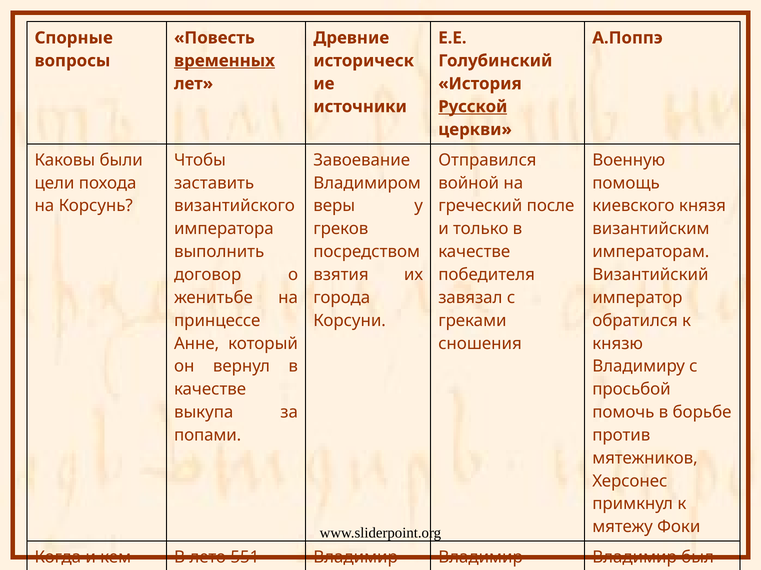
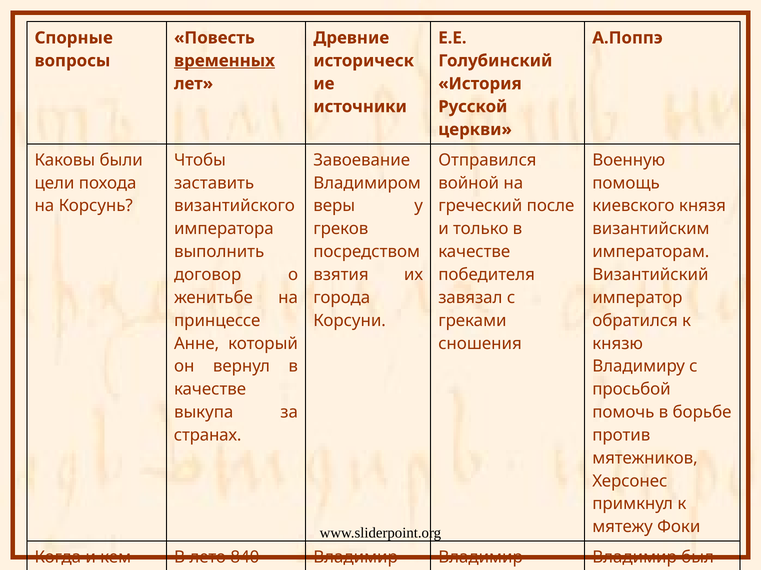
Русской underline: present -> none
попами at (208, 436): попами -> странах
551: 551 -> 840
